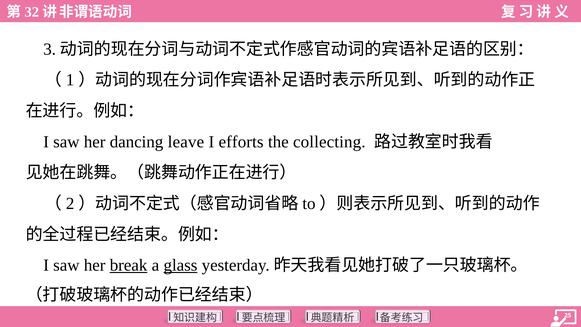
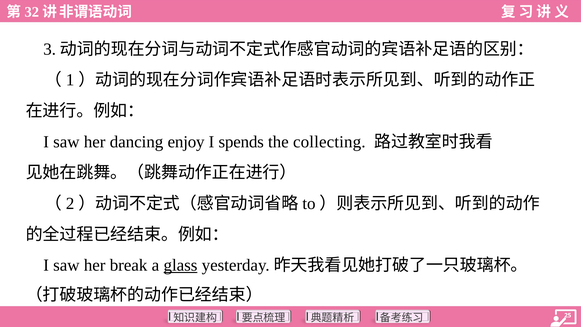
leave: leave -> enjoy
efforts: efforts -> spends
break underline: present -> none
